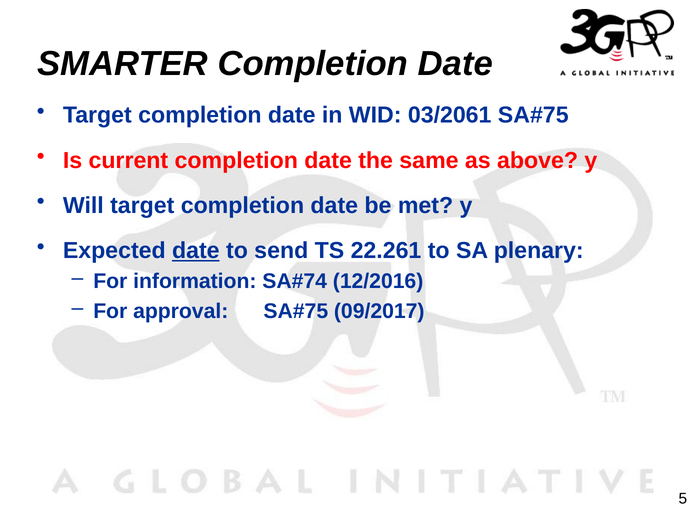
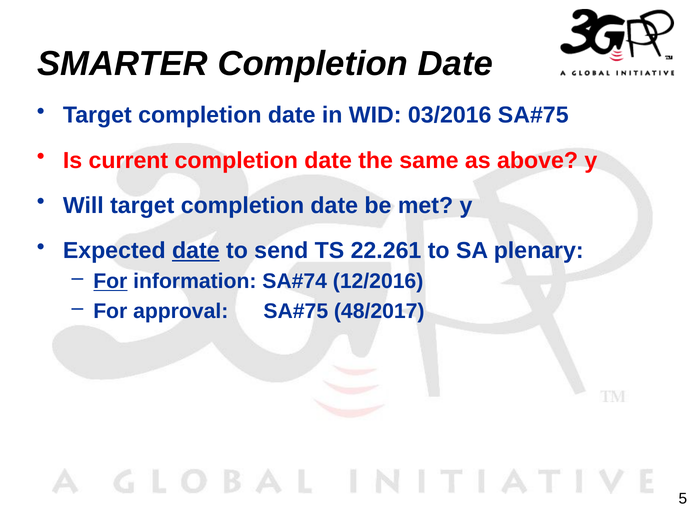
03/2061: 03/2061 -> 03/2016
For at (110, 281) underline: none -> present
09/2017: 09/2017 -> 48/2017
